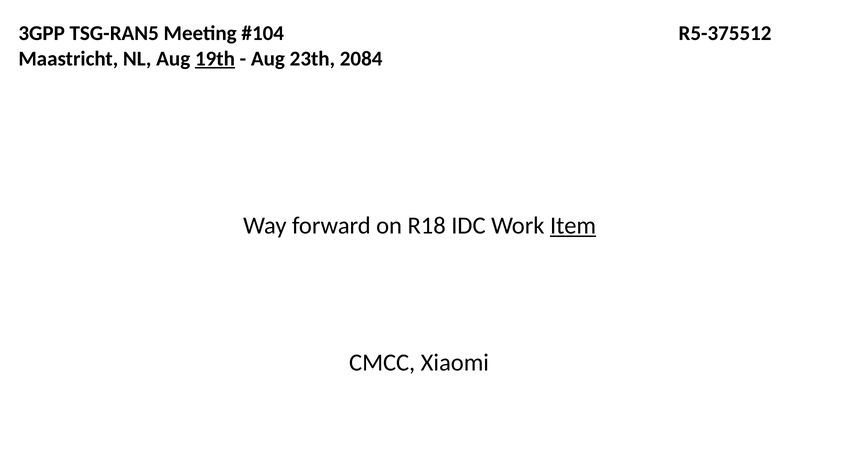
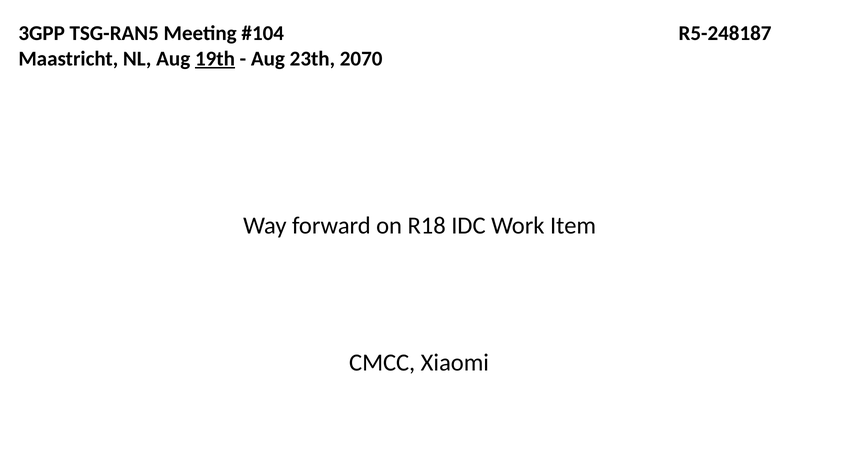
R5-375512: R5-375512 -> R5-248187
2084: 2084 -> 2070
Item underline: present -> none
